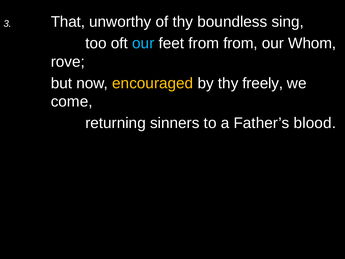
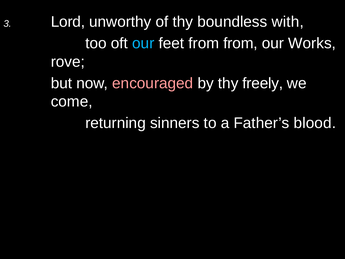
That: That -> Lord
sing: sing -> with
Whom: Whom -> Works
encouraged colour: yellow -> pink
